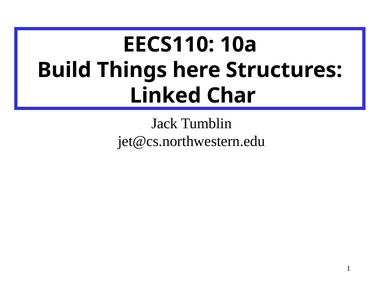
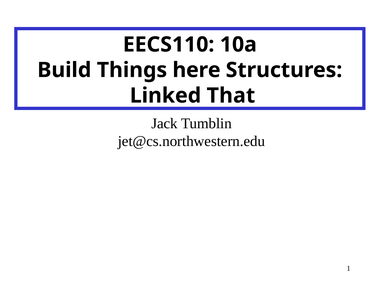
Char: Char -> That
